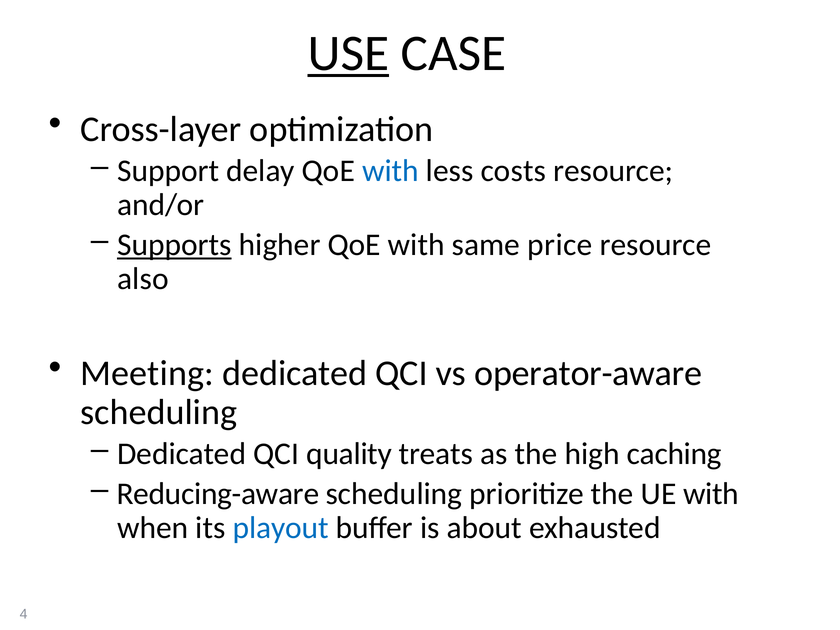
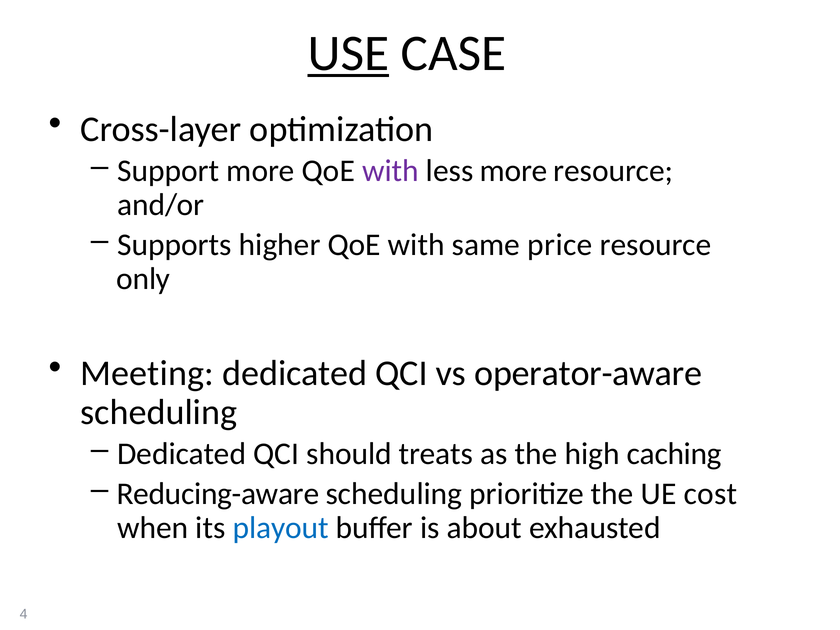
Support delay: delay -> more
with at (390, 171) colour: blue -> purple
less costs: costs -> more
Supports underline: present -> none
also: also -> only
quality: quality -> should
UE with: with -> cost
